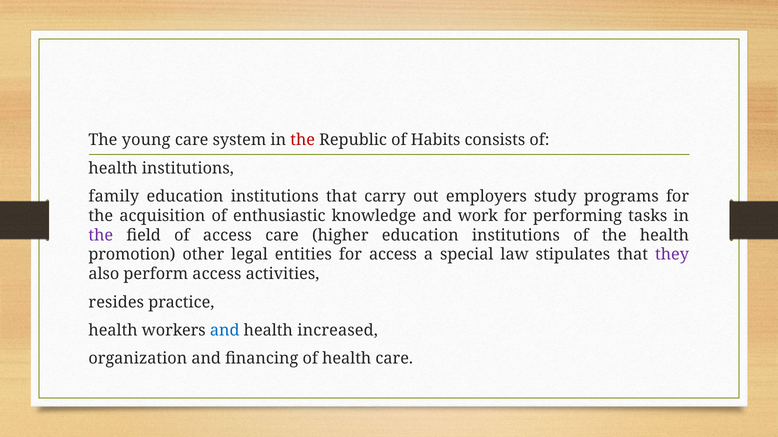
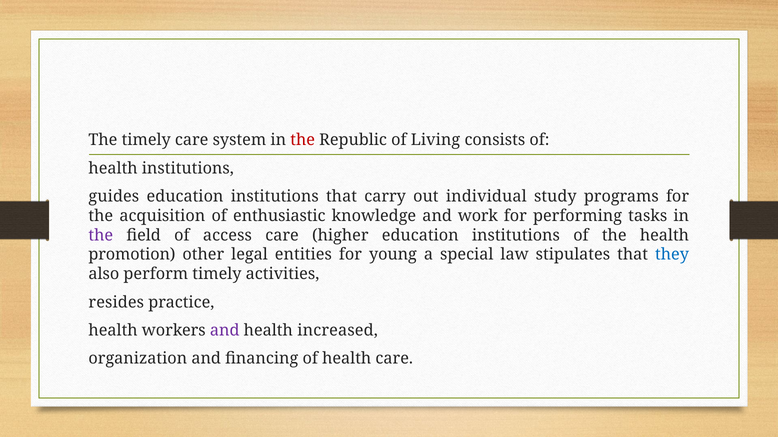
The young: young -> timely
Habits: Habits -> Living
family: family -> guides
employers: employers -> individual
for access: access -> young
they colour: purple -> blue
perform access: access -> timely
and at (225, 331) colour: blue -> purple
